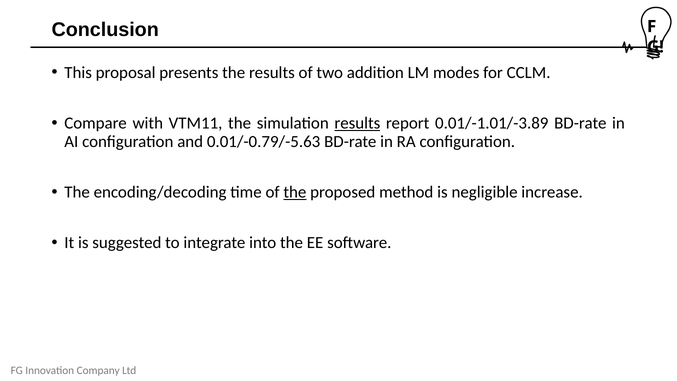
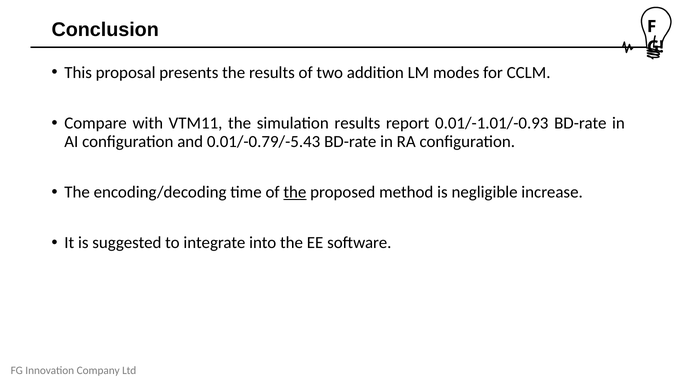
results at (357, 123) underline: present -> none
0.01/-1.01/-3.89: 0.01/-1.01/-3.89 -> 0.01/-1.01/-0.93
0.01/-0.79/-5.63: 0.01/-0.79/-5.63 -> 0.01/-0.79/-5.43
